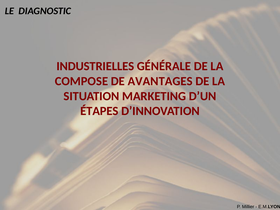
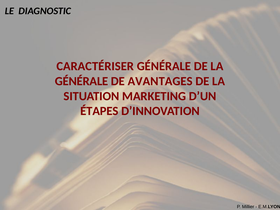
INDUSTRIELLES: INDUSTRIELLES -> CARACTÉRISER
COMPOSE at (81, 81): COMPOSE -> GÉNÉRALE
